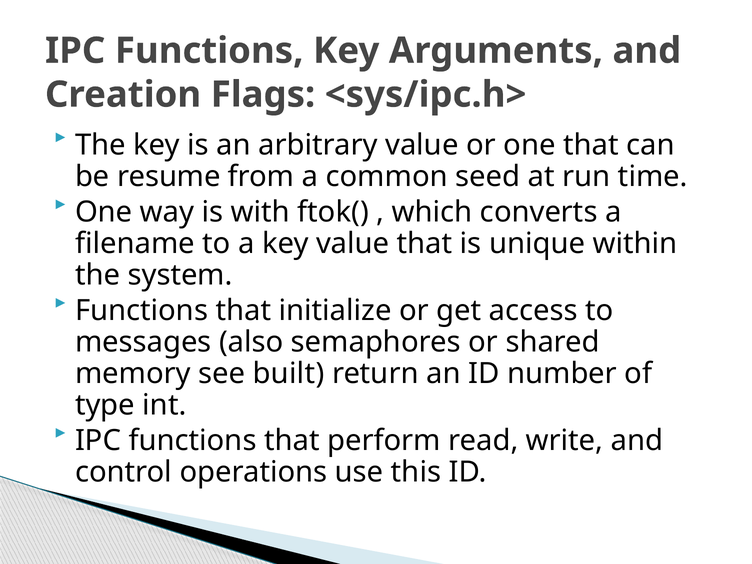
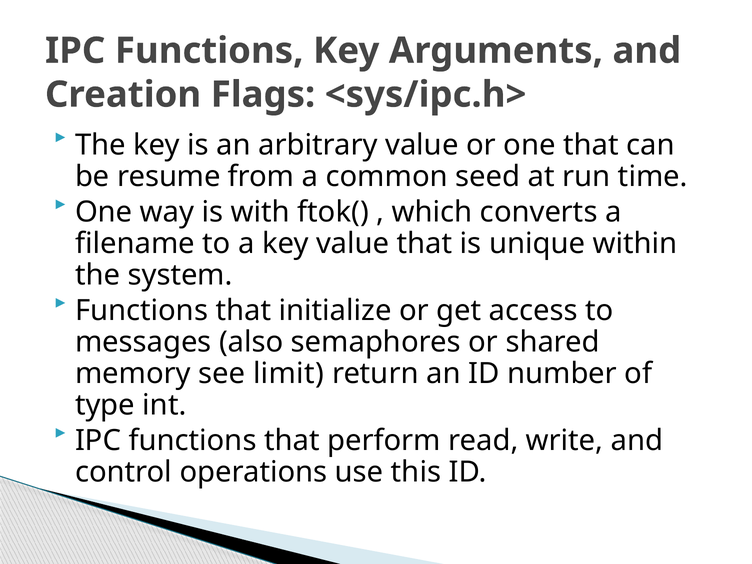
built: built -> limit
